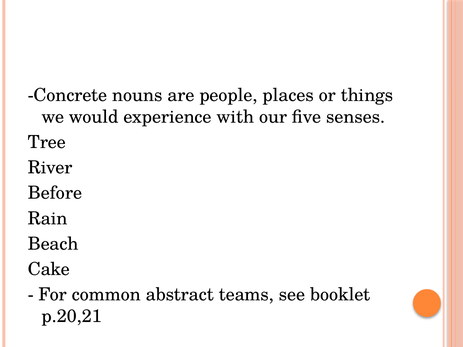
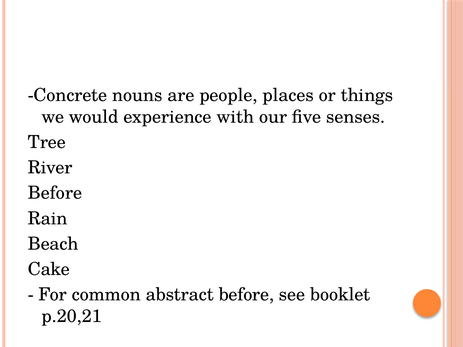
abstract teams: teams -> before
